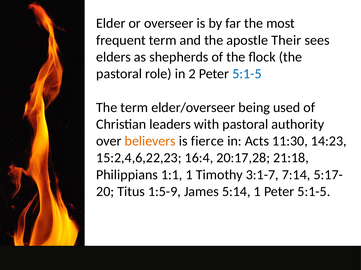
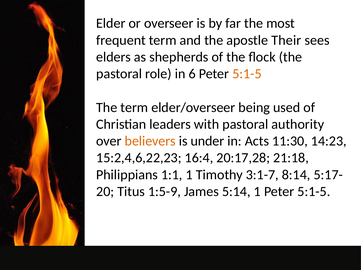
2: 2 -> 6
5:1-5 at (247, 74) colour: blue -> orange
fierce: fierce -> under
7:14: 7:14 -> 8:14
